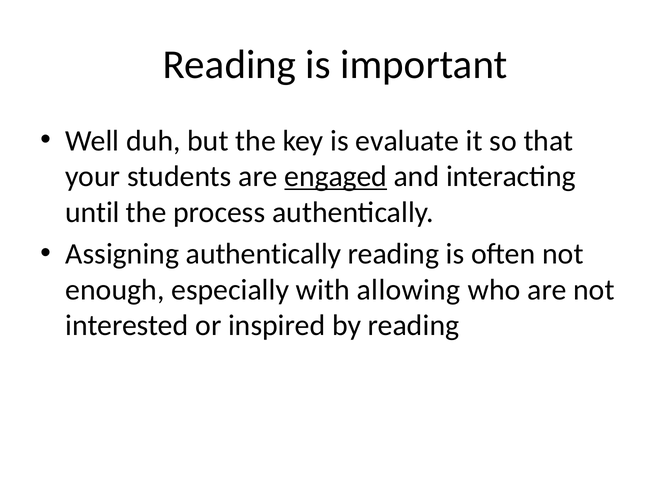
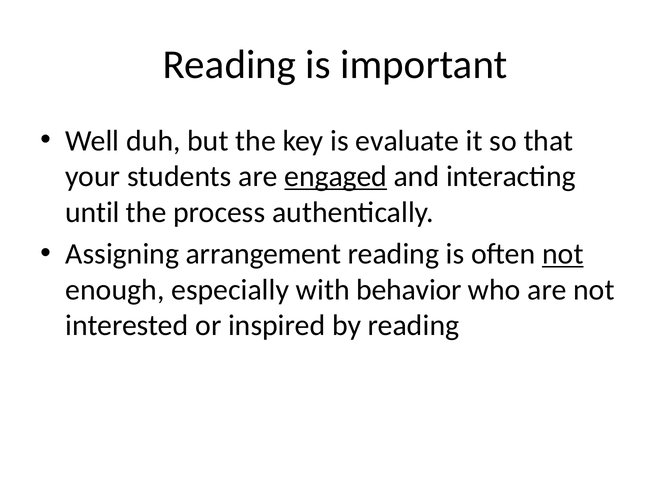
Assigning authentically: authentically -> arrangement
not at (563, 254) underline: none -> present
allowing: allowing -> behavior
